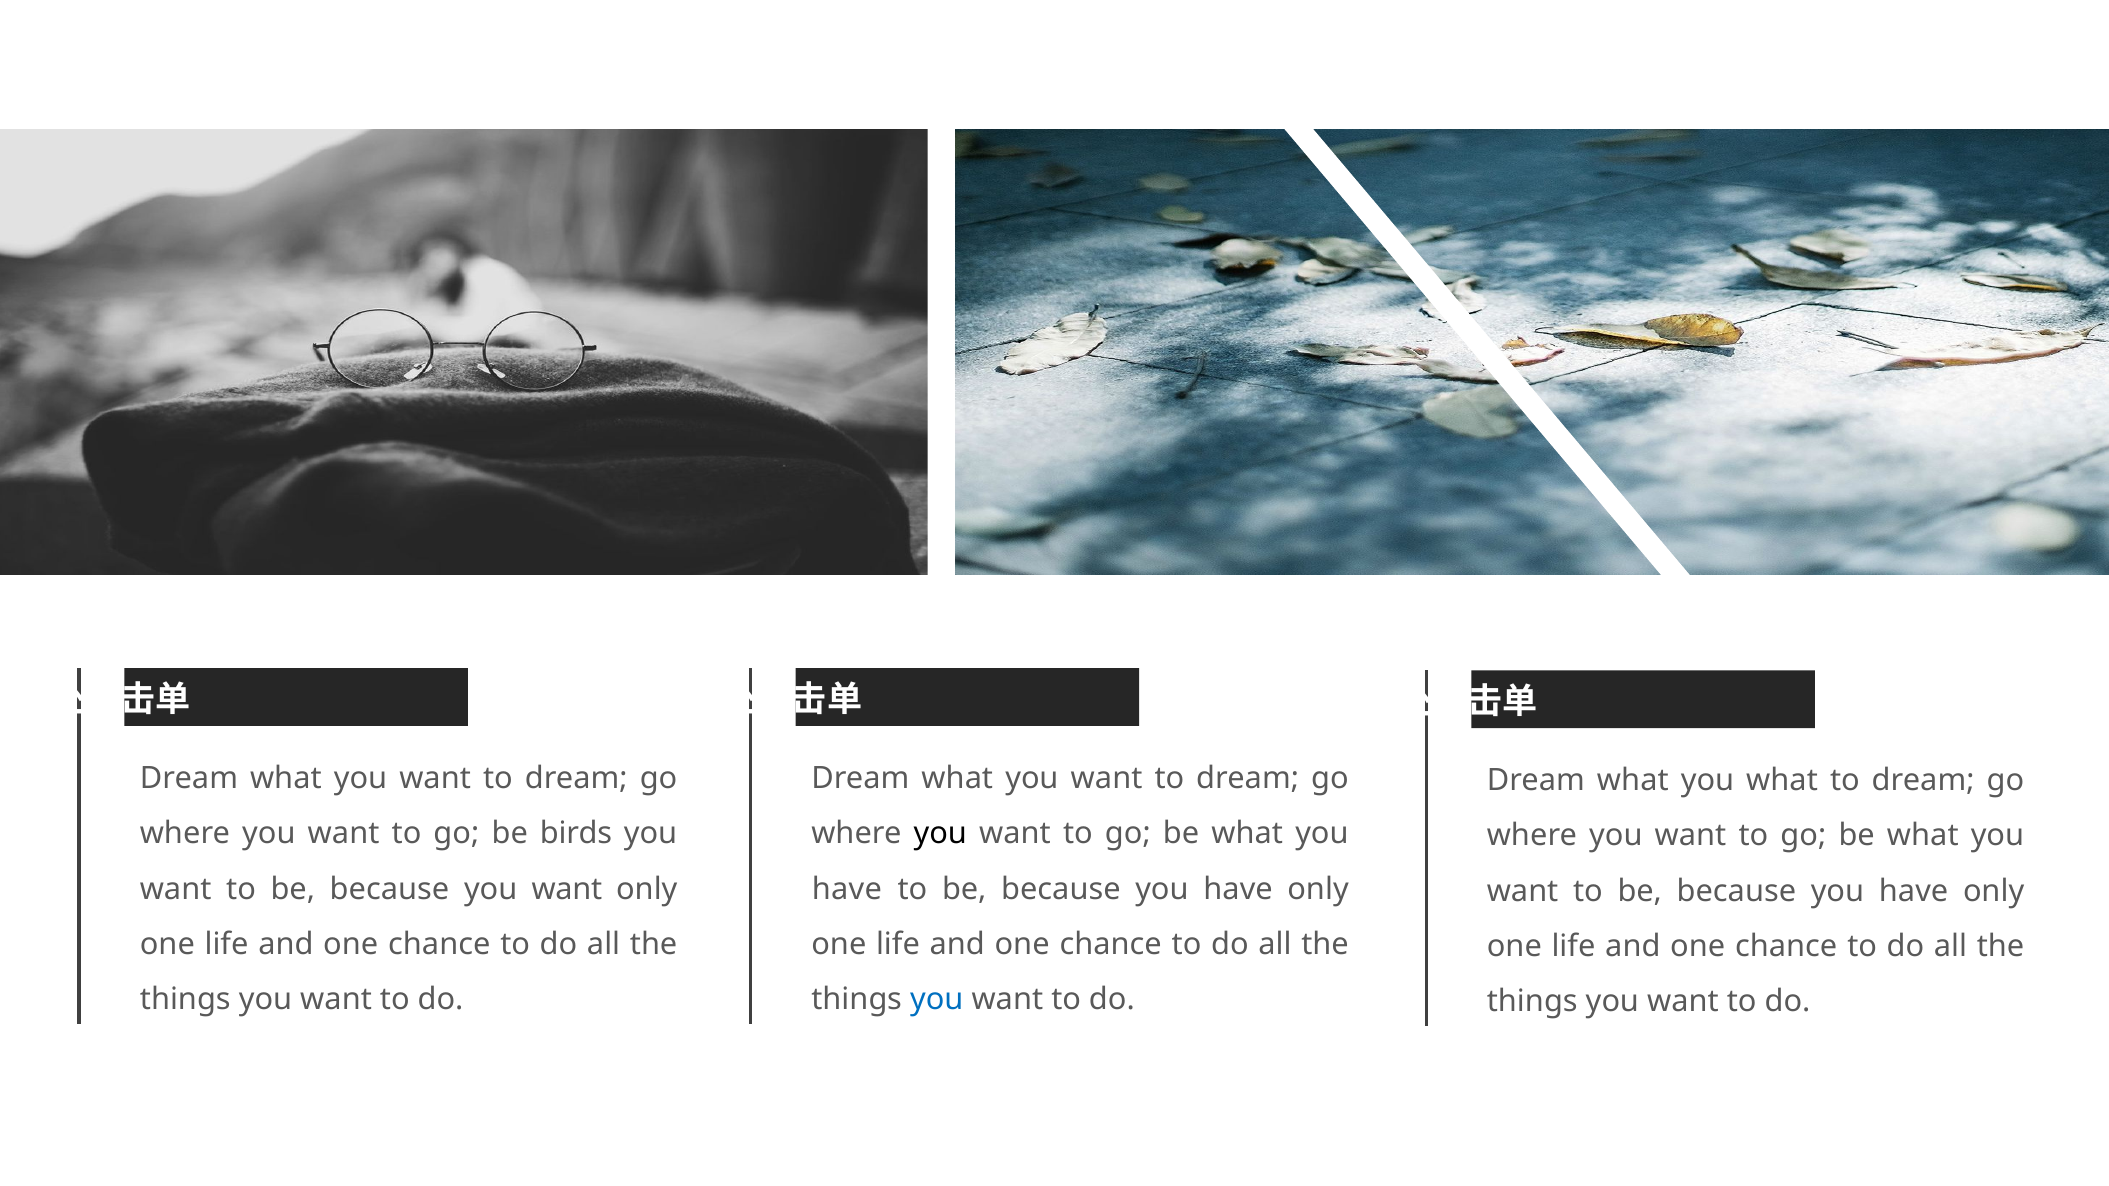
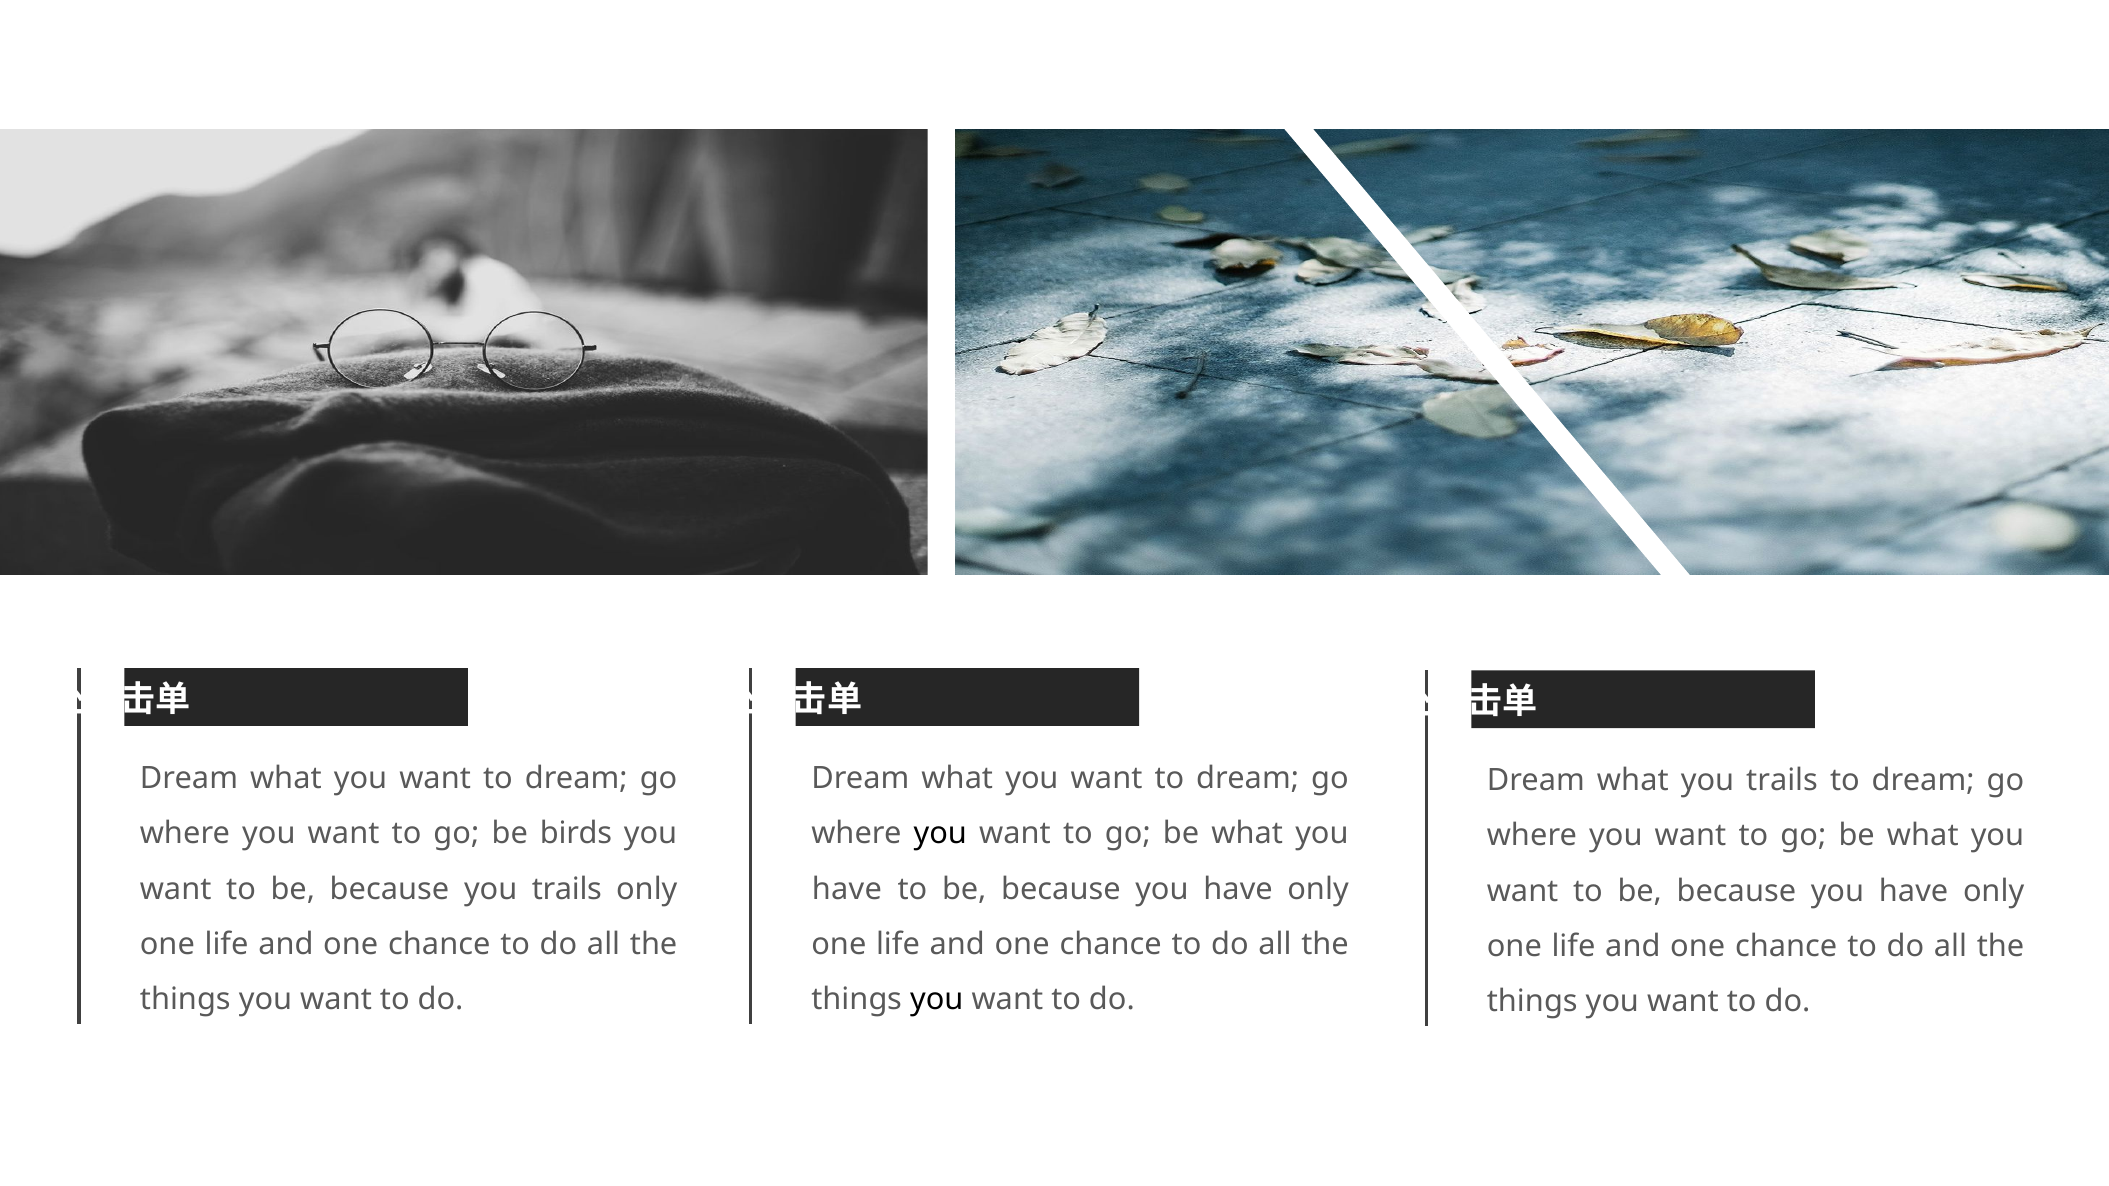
what you what: what -> trails
because you want: want -> trails
you at (937, 1000) colour: blue -> black
